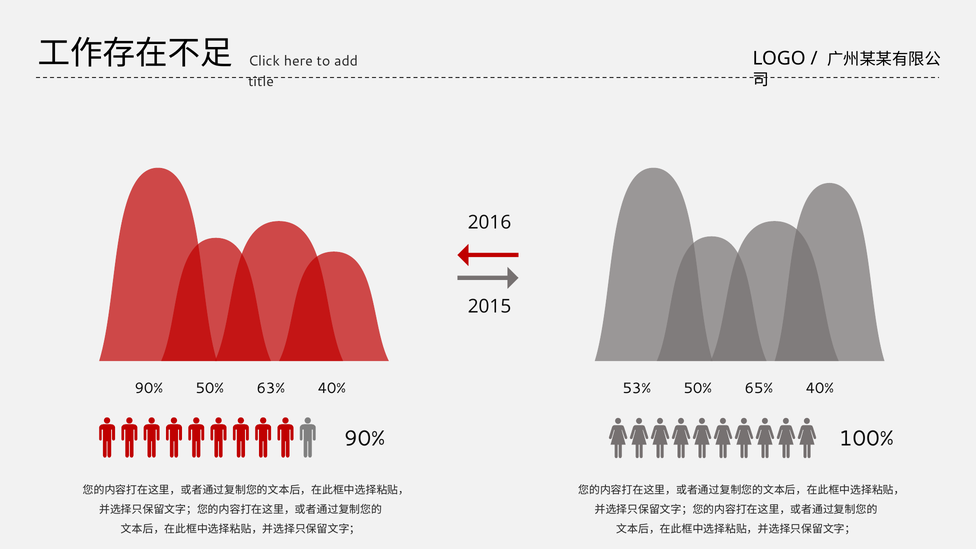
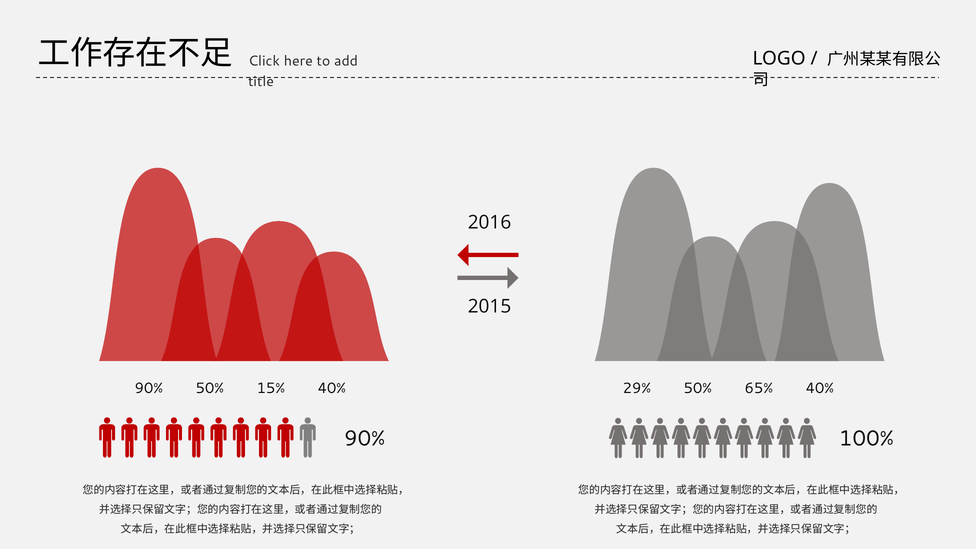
63%: 63% -> 15%
53%: 53% -> 29%
